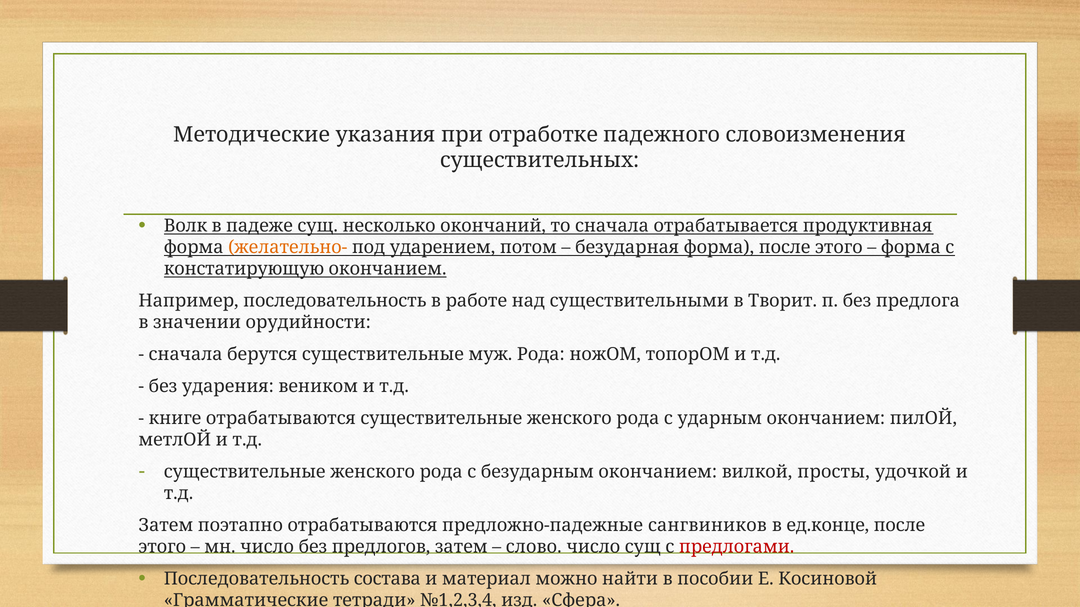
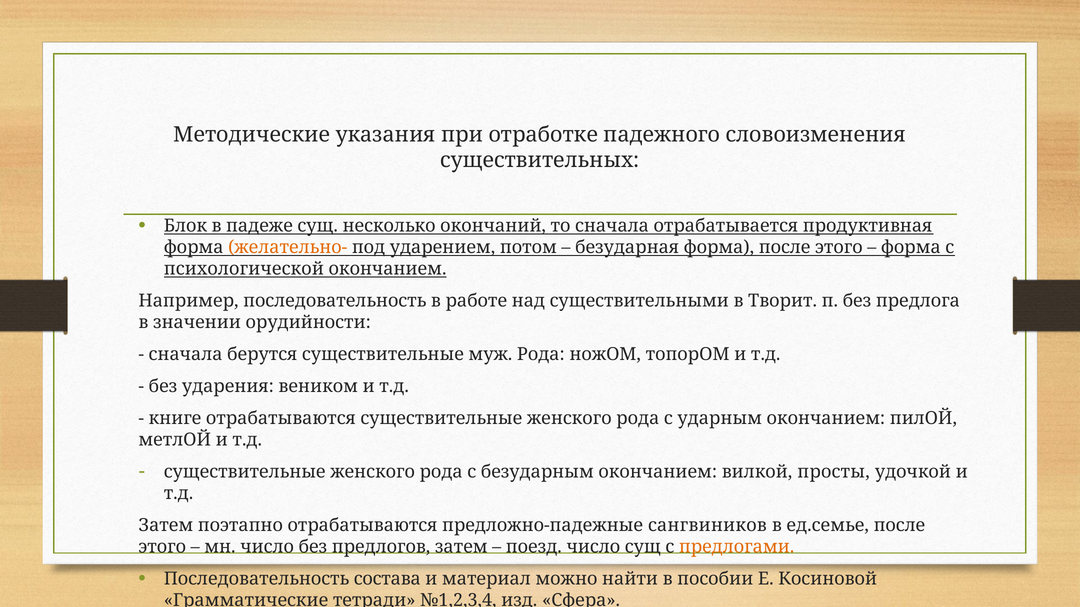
Волк: Волк -> Блок
констатирующую: констатирующую -> психологической
ед.конце: ед.конце -> ед.семье
слово: слово -> поезд
предлогами colour: red -> orange
